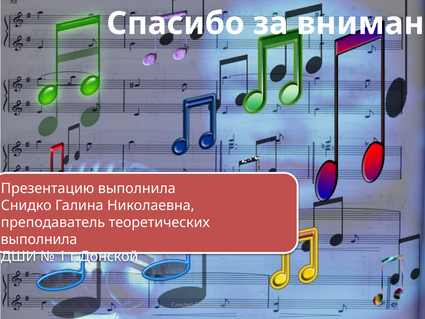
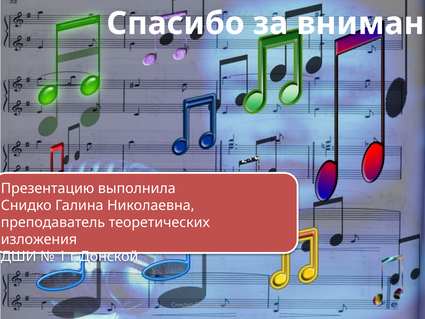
выполнила at (39, 239): выполнила -> изложения
